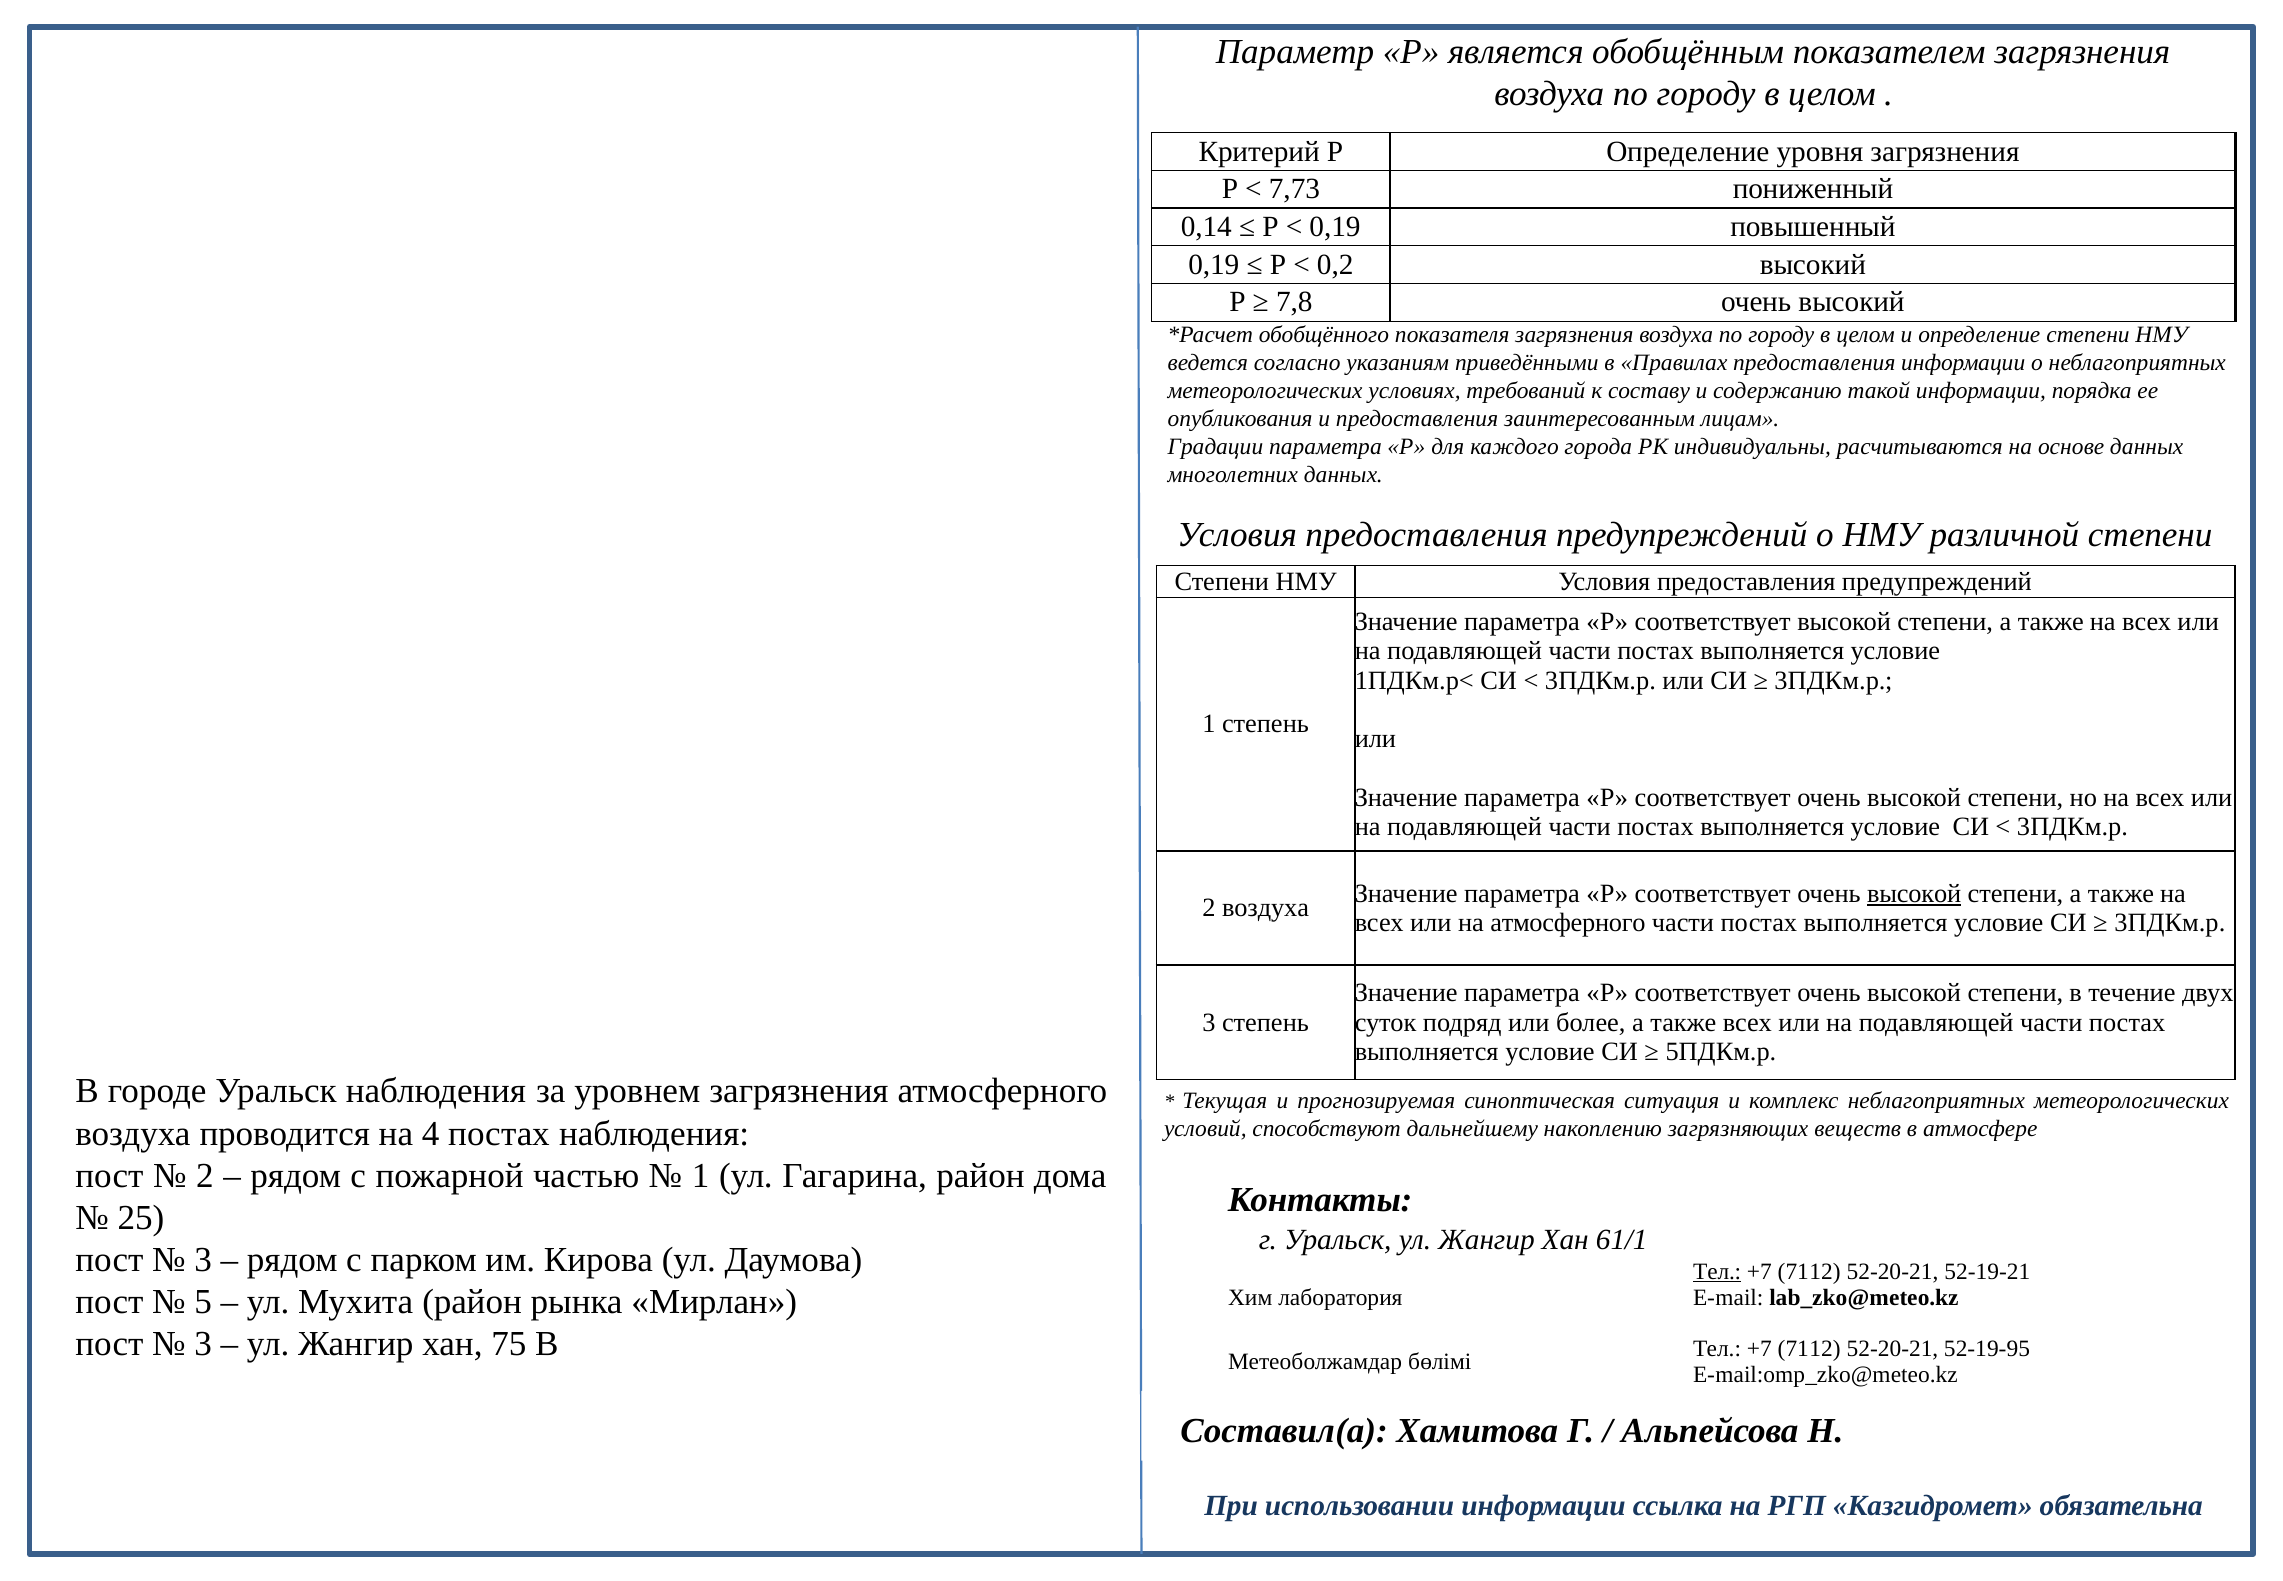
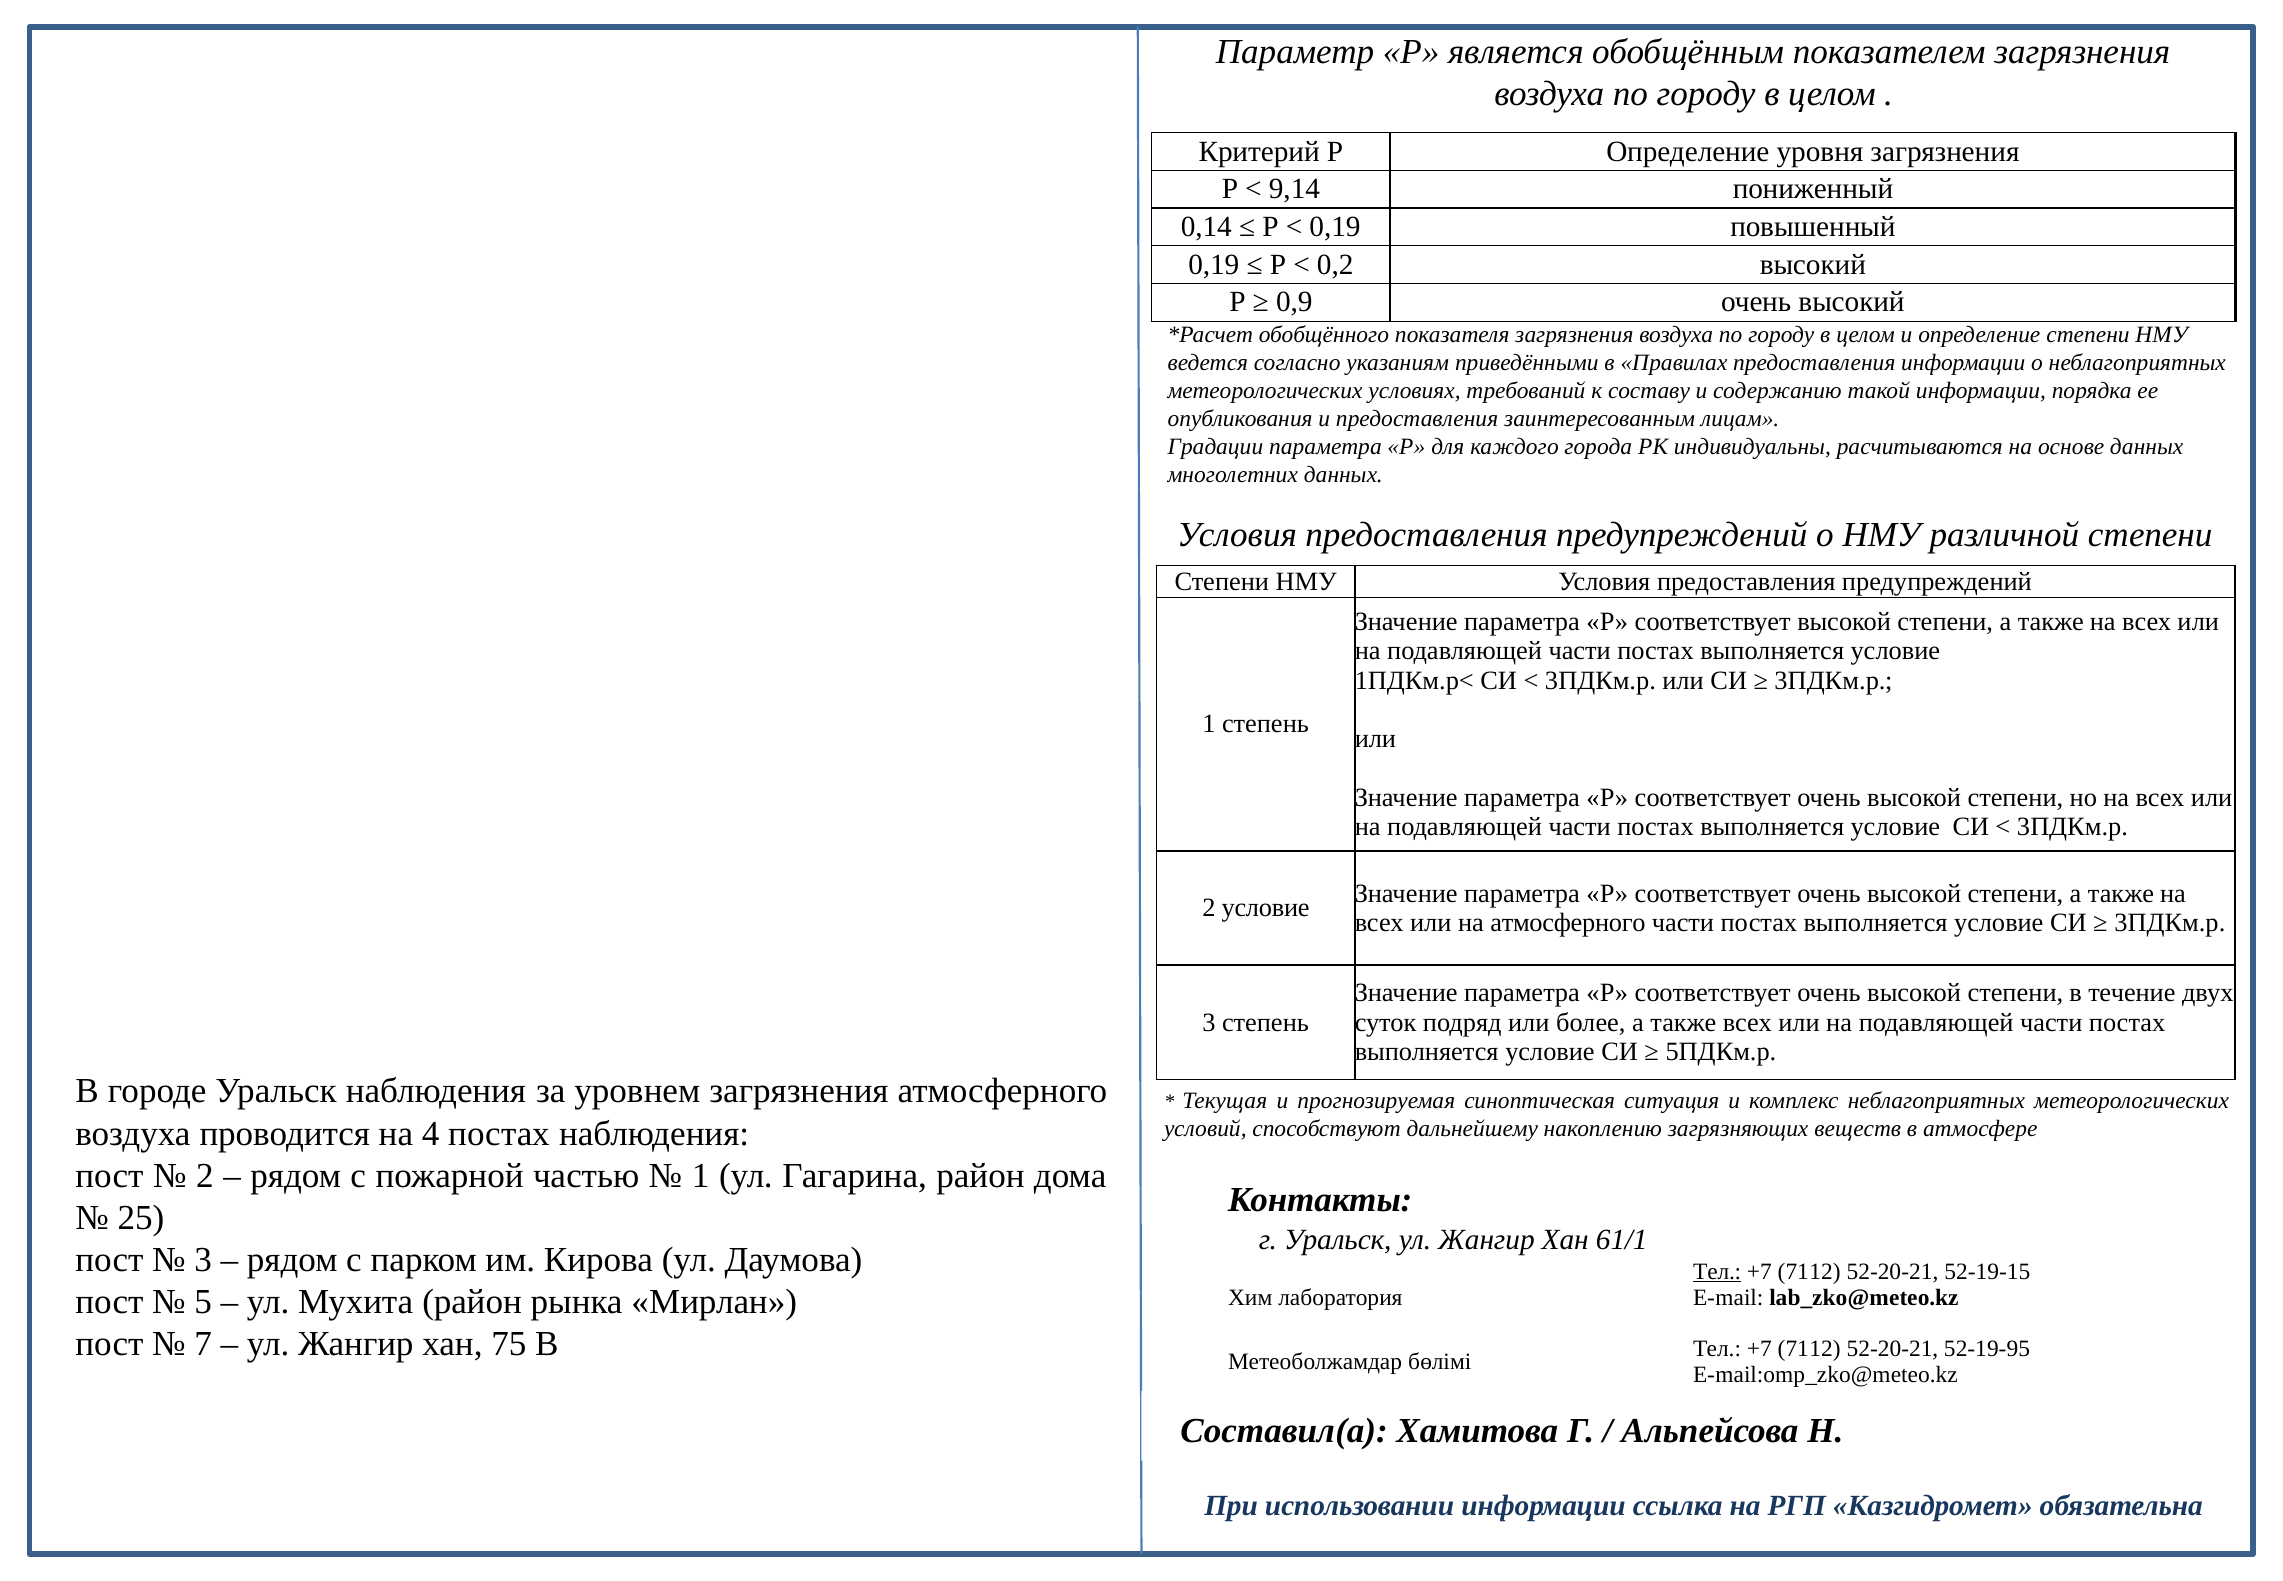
7,73: 7,73 -> 9,14
7,8: 7,8 -> 0,9
высокой at (1914, 893) underline: present -> none
2 воздуха: воздуха -> условие
52-19-21: 52-19-21 -> 52-19-15
3 at (203, 1344): 3 -> 7
